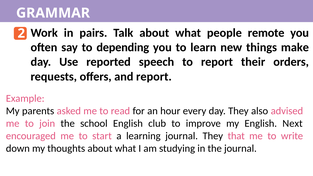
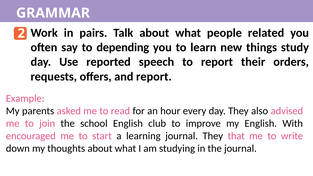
remote: remote -> related
make: make -> study
Next: Next -> With
